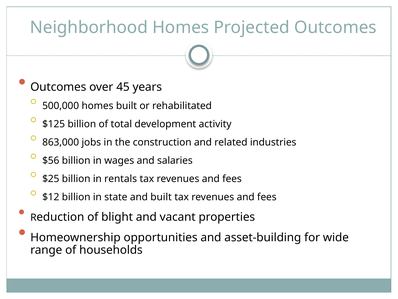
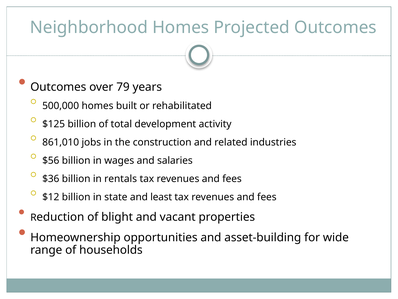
45: 45 -> 79
863,000: 863,000 -> 861,010
$25: $25 -> $36
and built: built -> least
